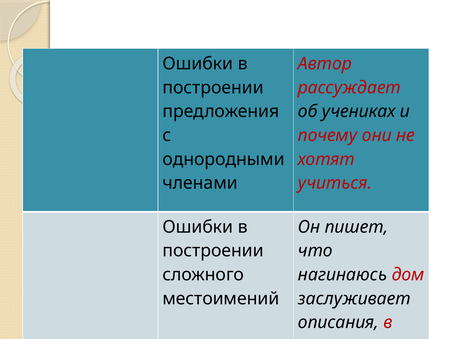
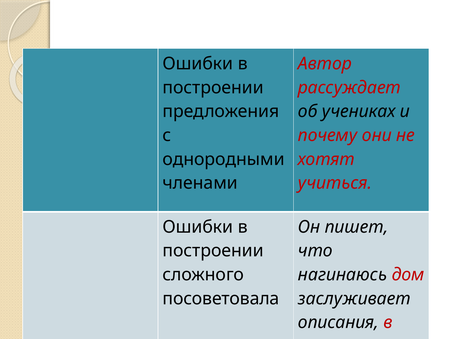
местоимений: местоимений -> посоветовала
